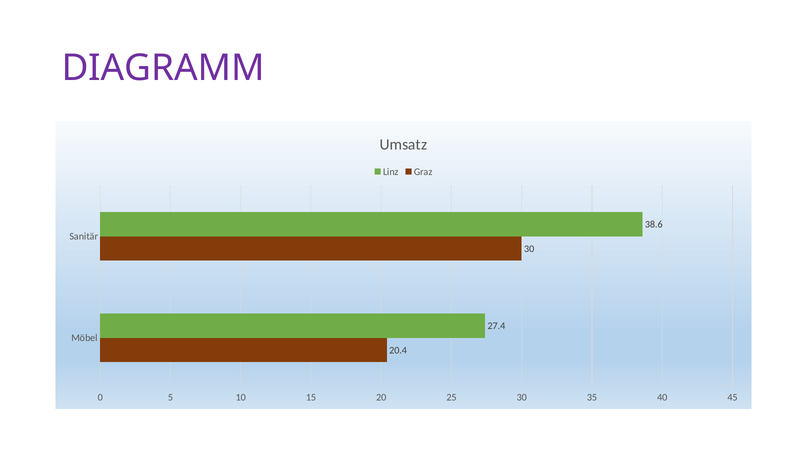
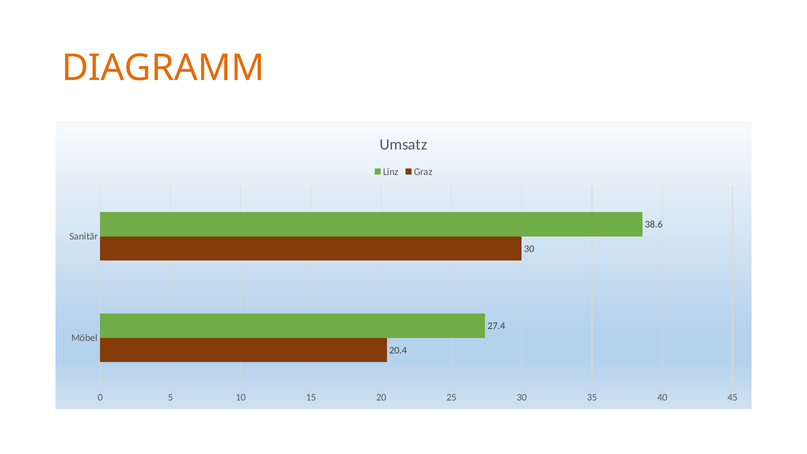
DIAGRAMM colour: purple -> orange
